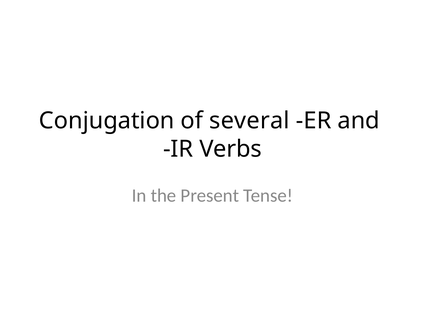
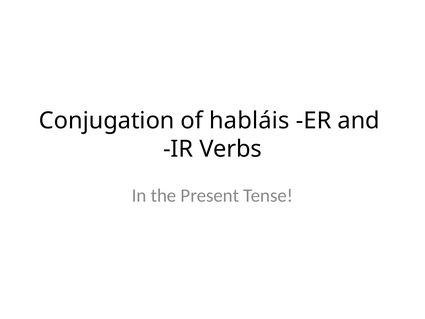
several: several -> habláis
